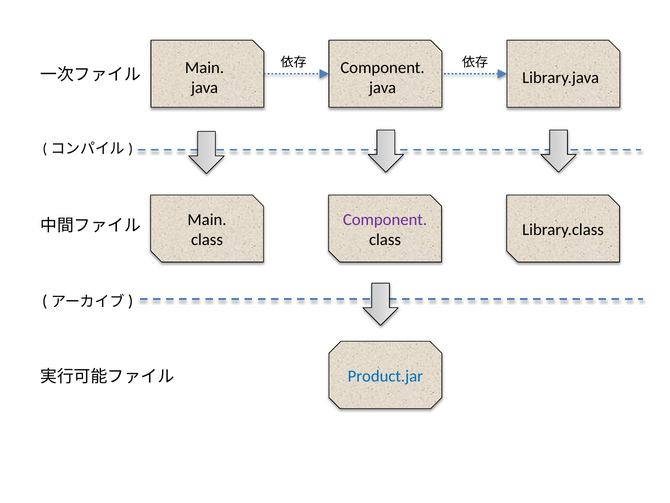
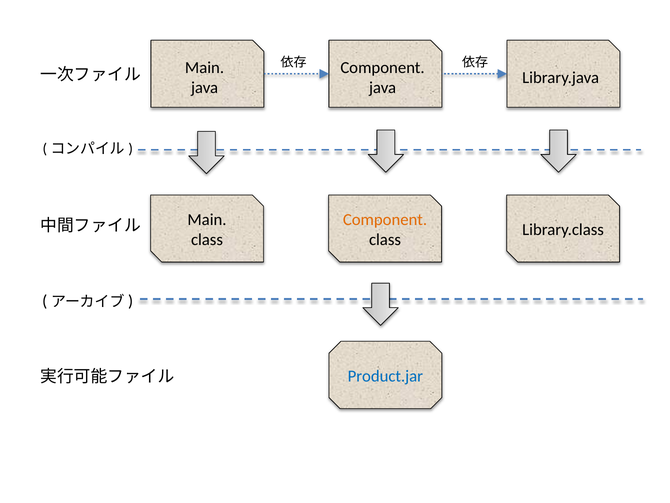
Component at (385, 219) colour: purple -> orange
